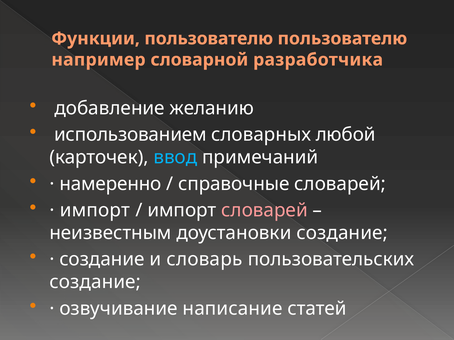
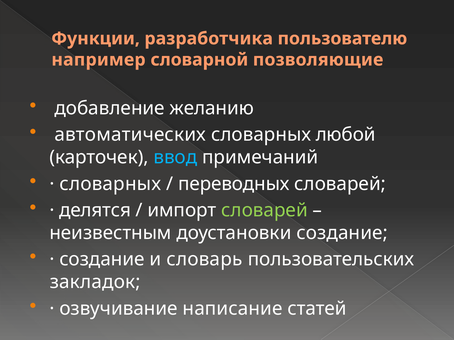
Функции пользователю: пользователю -> разработчика
разработчика: разработчика -> позволяющие
использованием: использованием -> автоматических
намеренно at (110, 184): намеренно -> словарных
справочные: справочные -> переводных
импорт at (95, 211): импорт -> делятся
словарей at (265, 211) colour: pink -> light green
создание at (95, 282): создание -> закладок
